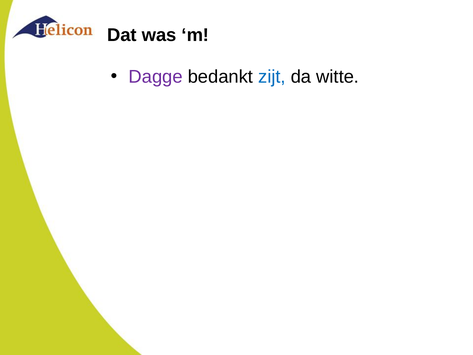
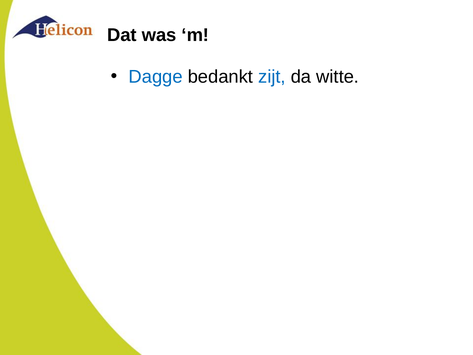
Dagge colour: purple -> blue
